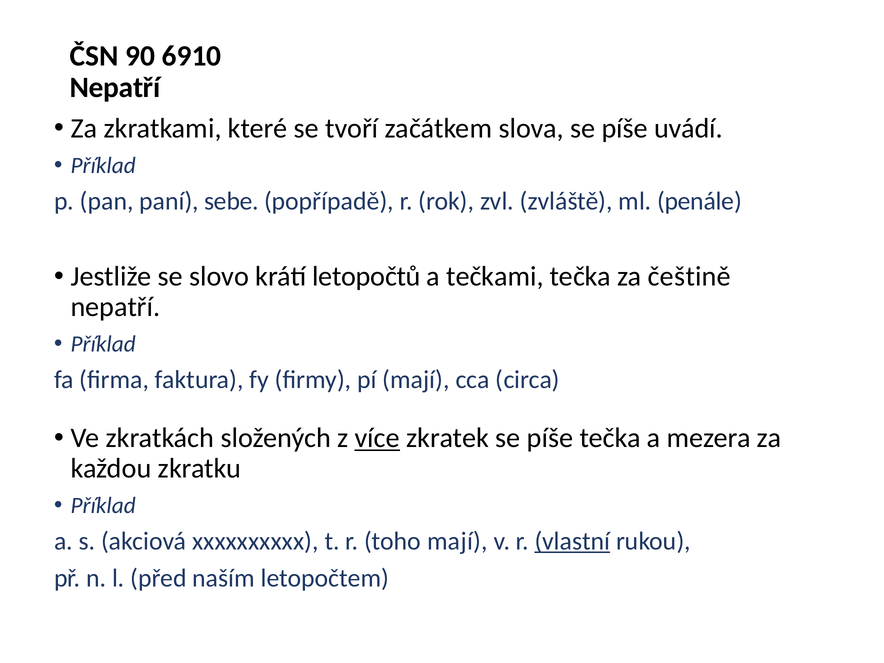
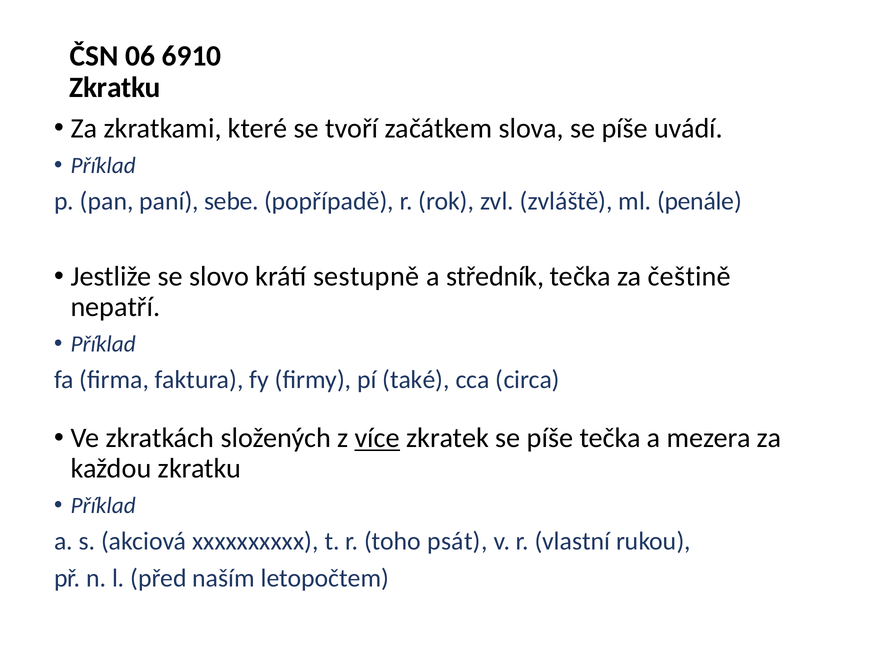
90: 90 -> 06
Nepatří at (115, 88): Nepatří -> Zkratku
letopočtů: letopočtů -> sestupně
tečkami: tečkami -> středník
pí mají: mají -> také
toho mají: mají -> psát
vlastní underline: present -> none
